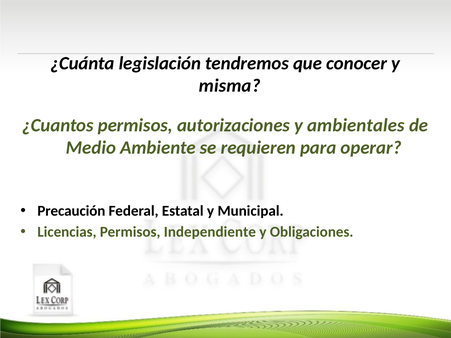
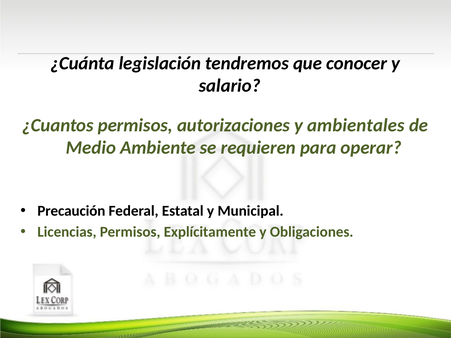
misma: misma -> salario
Independiente: Independiente -> Explícitamente
